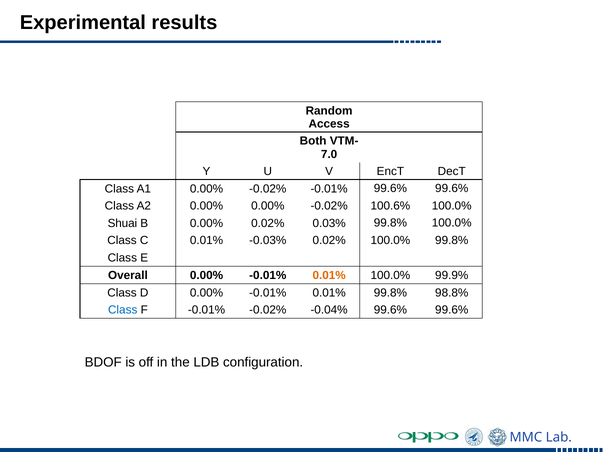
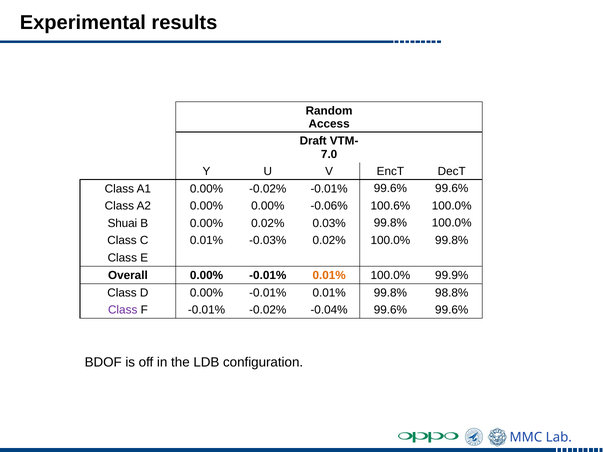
Both: Both -> Draft
0.00% 0.00% -0.02%: -0.02% -> -0.06%
Class at (123, 310) colour: blue -> purple
